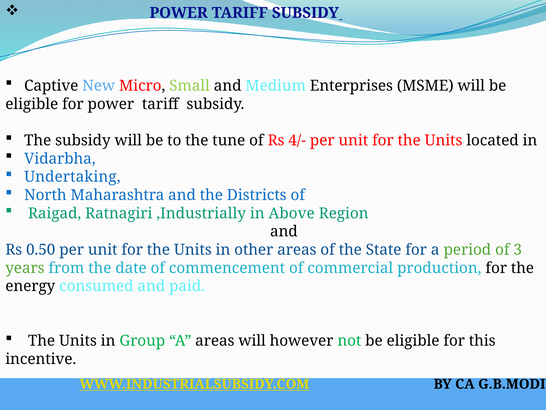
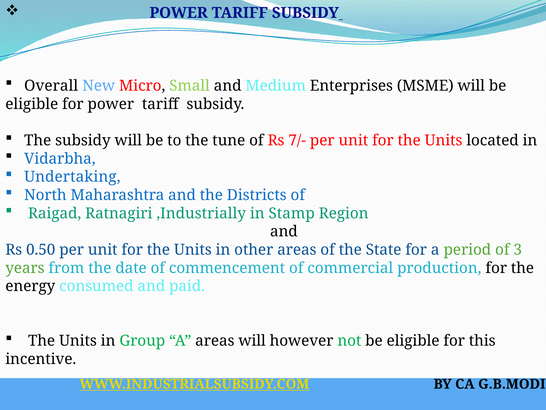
Captive: Captive -> Overall
4/-: 4/- -> 7/-
Above: Above -> Stamp
